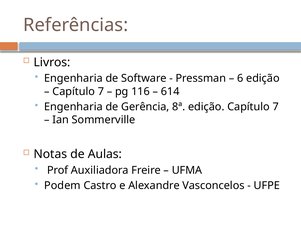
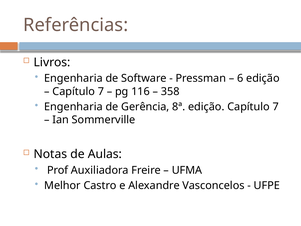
614: 614 -> 358
Podem: Podem -> Melhor
